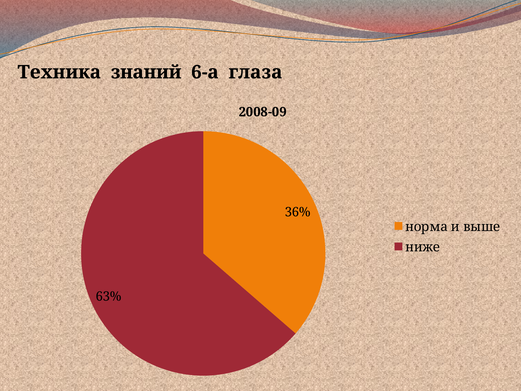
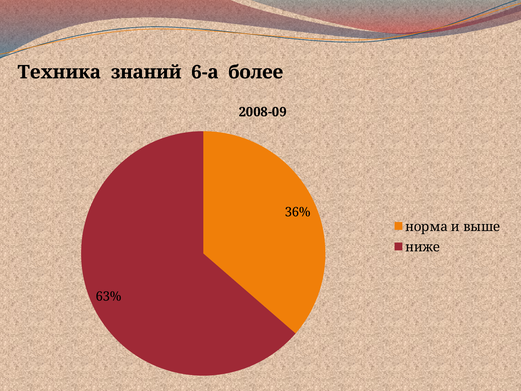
глаза: глаза -> более
